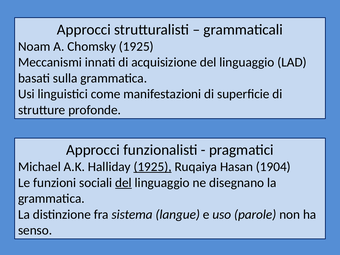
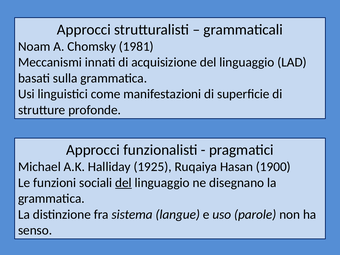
Chomsky 1925: 1925 -> 1981
1925 at (153, 167) underline: present -> none
1904: 1904 -> 1900
